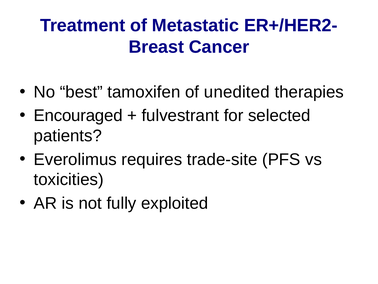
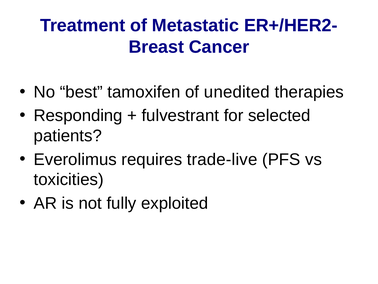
Encouraged: Encouraged -> Responding
trade-site: trade-site -> trade-live
